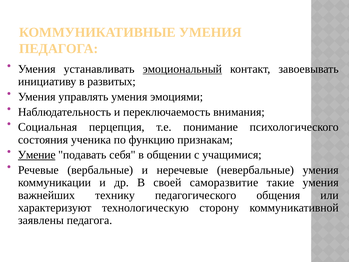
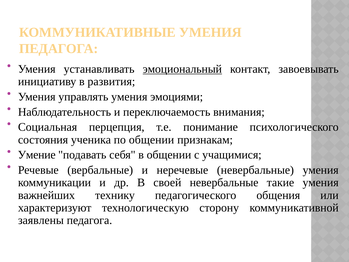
развитых: развитых -> развития
по функцию: функцию -> общении
Умение underline: present -> none
своей саморазвитие: саморазвитие -> невербальные
